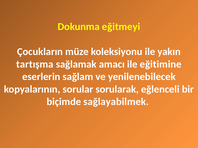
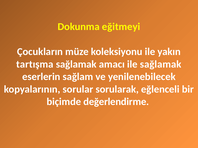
ile eğitimine: eğitimine -> sağlamak
sağlayabilmek: sağlayabilmek -> değerlendirme
